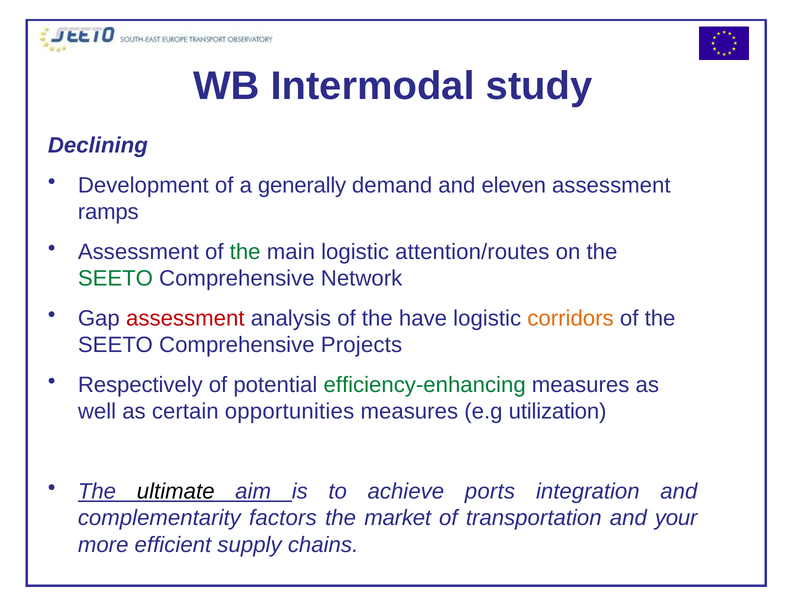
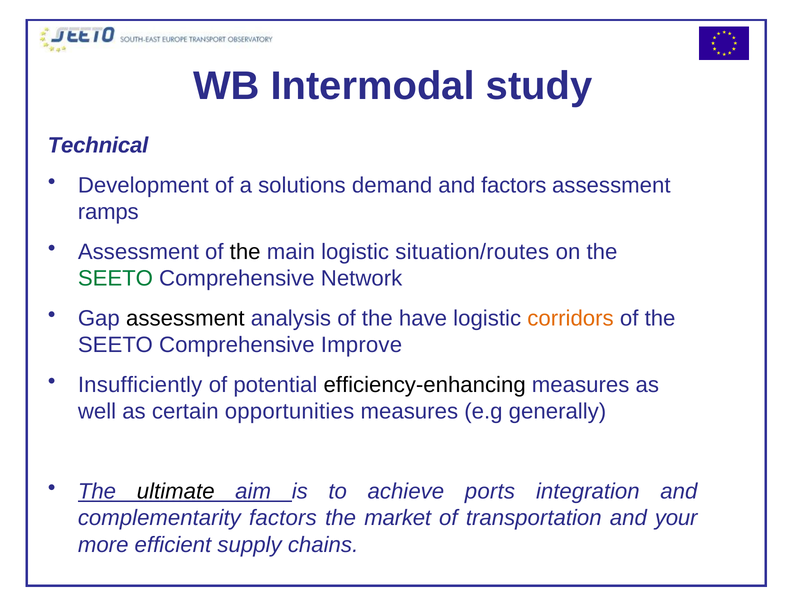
Declining: Declining -> Technical
generally: generally -> solutions
and eleven: eleven -> factors
the at (245, 252) colour: green -> black
attention/routes: attention/routes -> situation/routes
assessment at (185, 319) colour: red -> black
Projects: Projects -> Improve
Respectively: Respectively -> Insufficiently
efficiency-enhancing colour: green -> black
utilization: utilization -> generally
